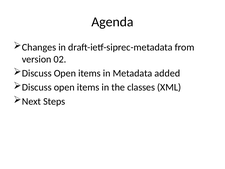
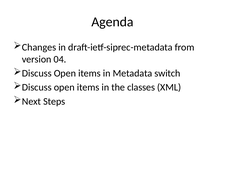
02: 02 -> 04
added: added -> switch
